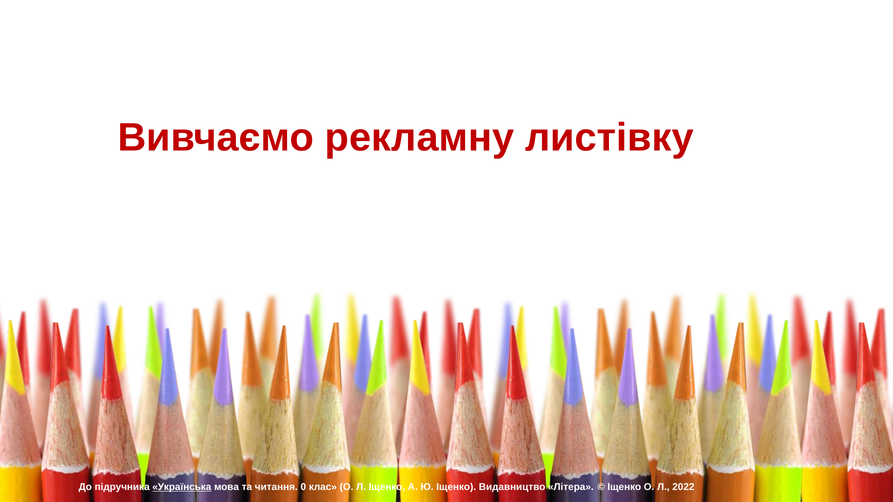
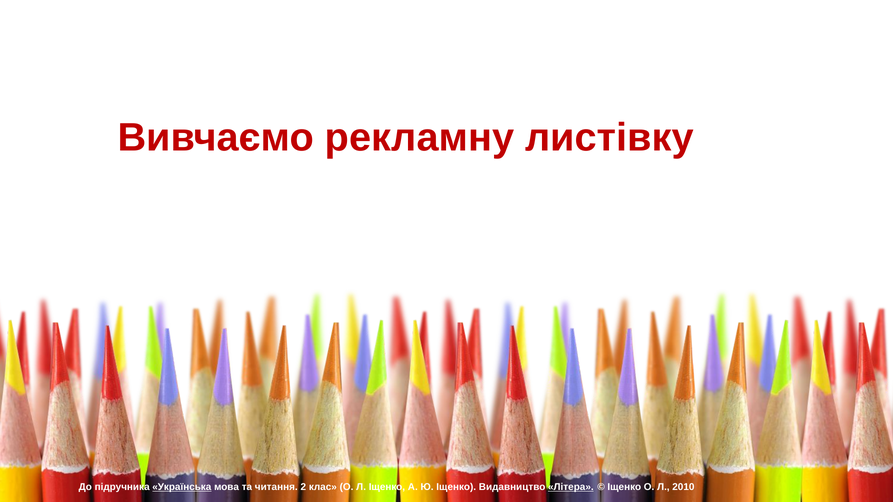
0: 0 -> 2
Літера underline: none -> present
2022: 2022 -> 2010
